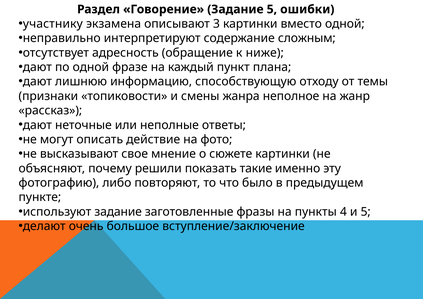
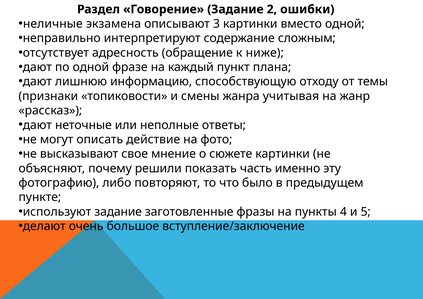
Задание 5: 5 -> 2
участнику: участнику -> неличные
неполное: неполное -> учитывая
такие: такие -> часть
